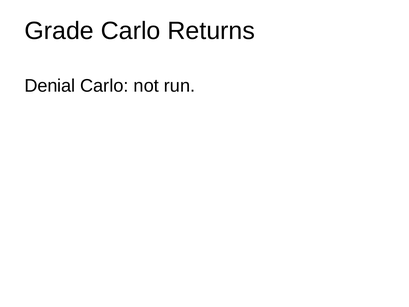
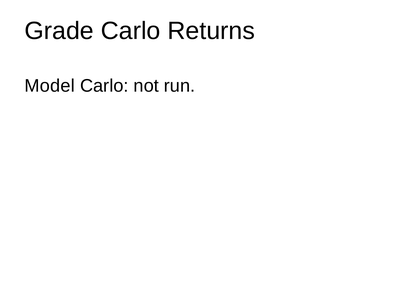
Denial: Denial -> Model
